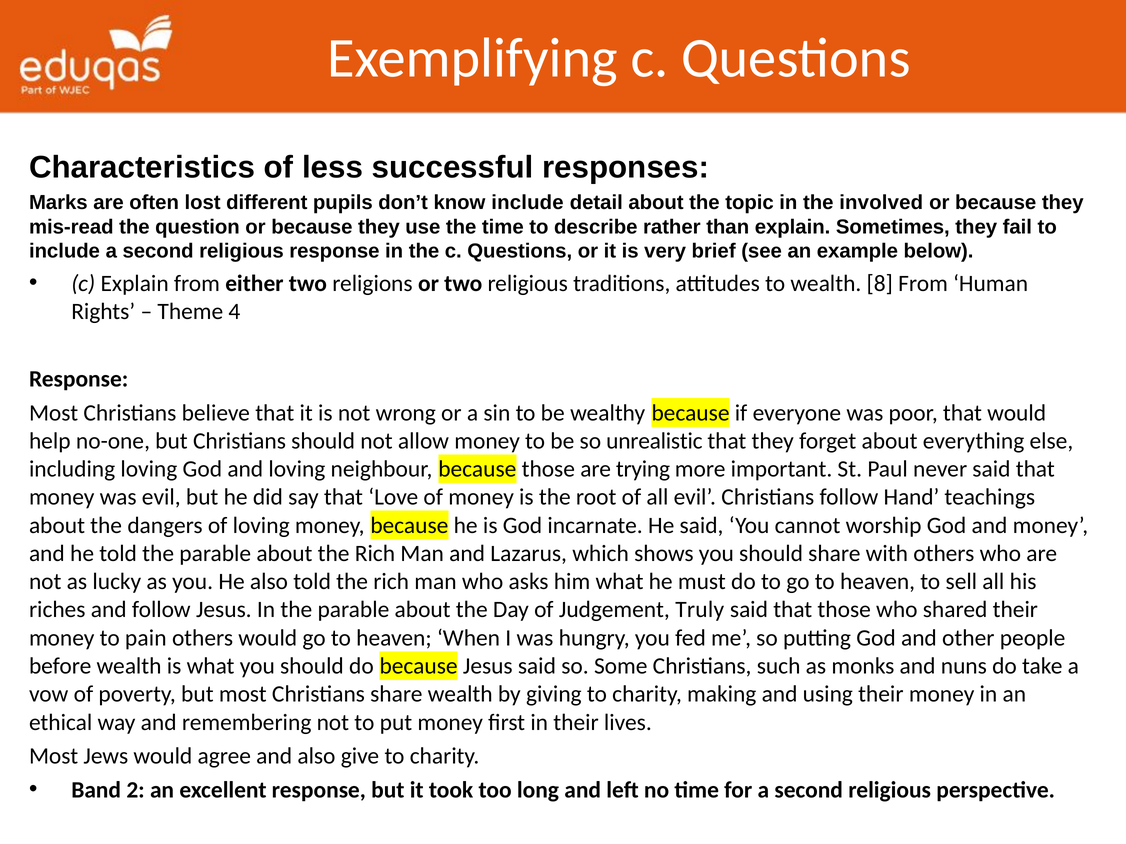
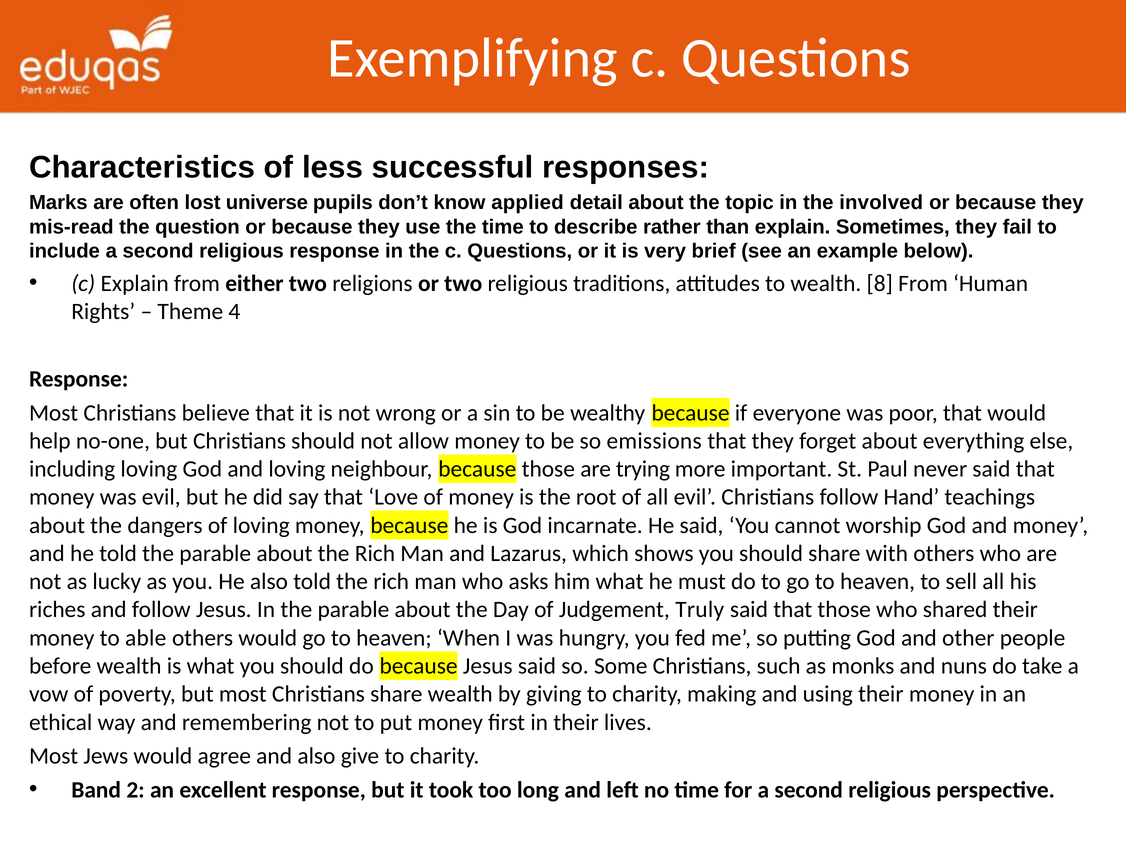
different: different -> universe
know include: include -> applied
unrealistic: unrealistic -> emissions
pain: pain -> able
